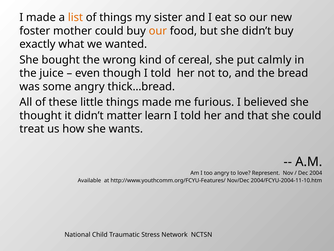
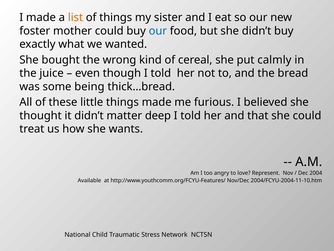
our at (158, 31) colour: orange -> blue
some angry: angry -> being
learn: learn -> deep
